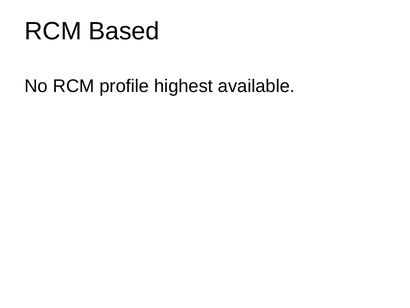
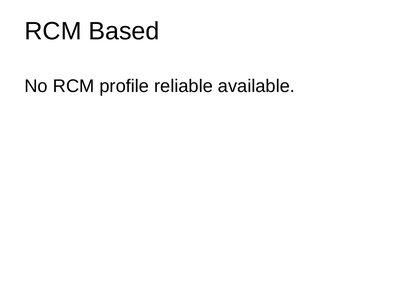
highest: highest -> reliable
